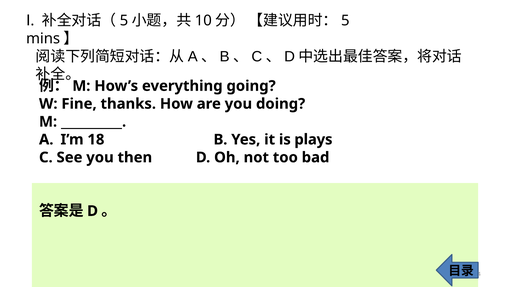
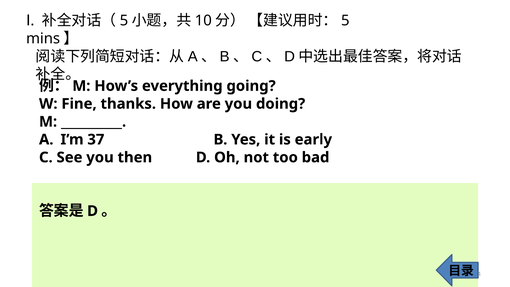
18: 18 -> 37
plays: plays -> early
